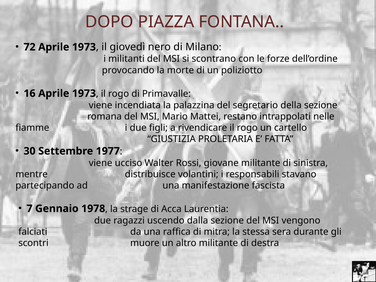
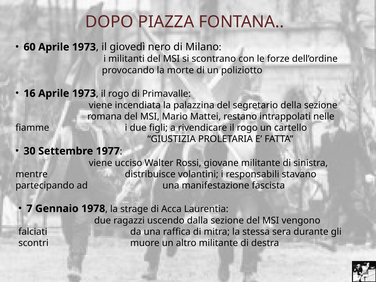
72: 72 -> 60
